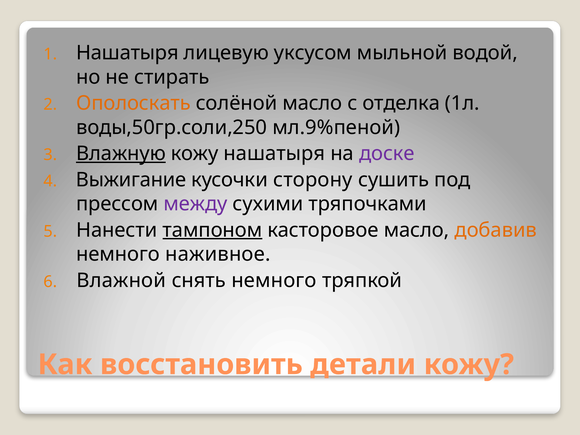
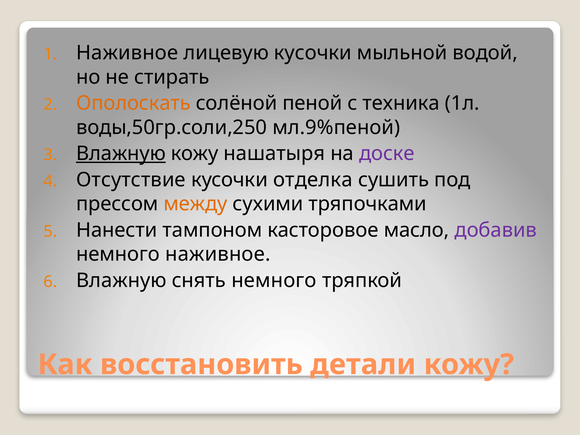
Нашатыря at (127, 53): Нашатыря -> Наживное
лицевую уксусом: уксусом -> кусочки
солёной масло: масло -> пеной
отделка: отделка -> техника
Выжигание: Выжигание -> Отсутствие
сторону: сторону -> отделка
между colour: purple -> orange
тампоном underline: present -> none
добавив colour: orange -> purple
Влажной at (121, 280): Влажной -> Влажную
